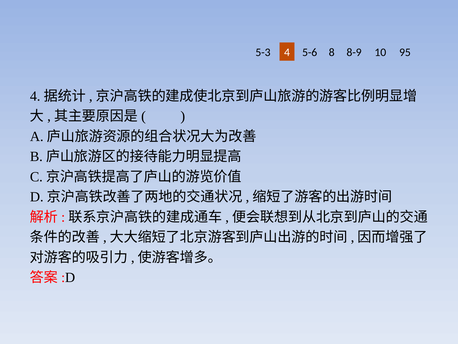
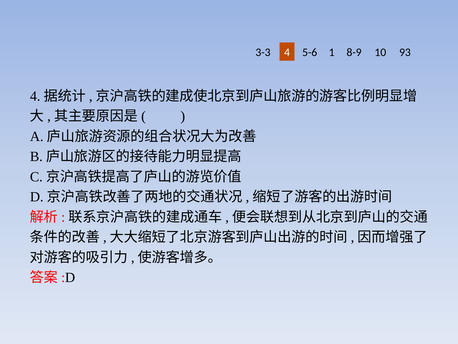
5-3: 5-3 -> 3-3
8: 8 -> 1
95: 95 -> 93
